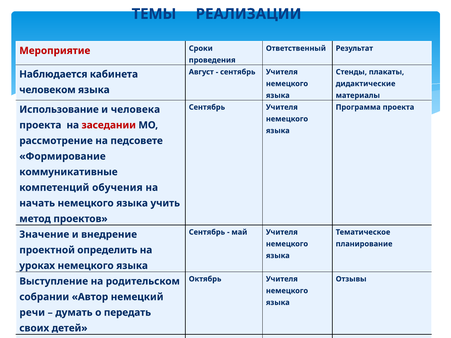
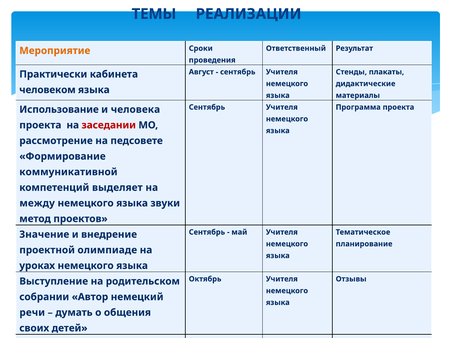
Мероприятие colour: red -> orange
Наблюдается: Наблюдается -> Практически
коммуникативные: коммуникативные -> коммуникативной
обучения: обучения -> выделяет
начать: начать -> между
учить: учить -> звуки
определить: определить -> олимпиаде
передать: передать -> общения
